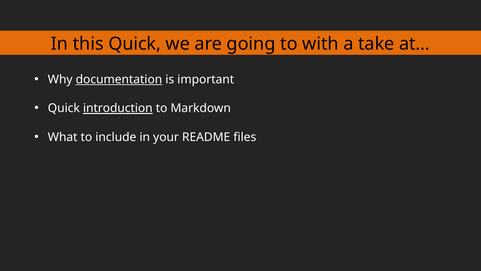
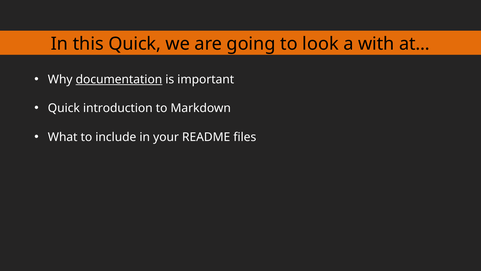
with: with -> look
take: take -> with
introduction underline: present -> none
